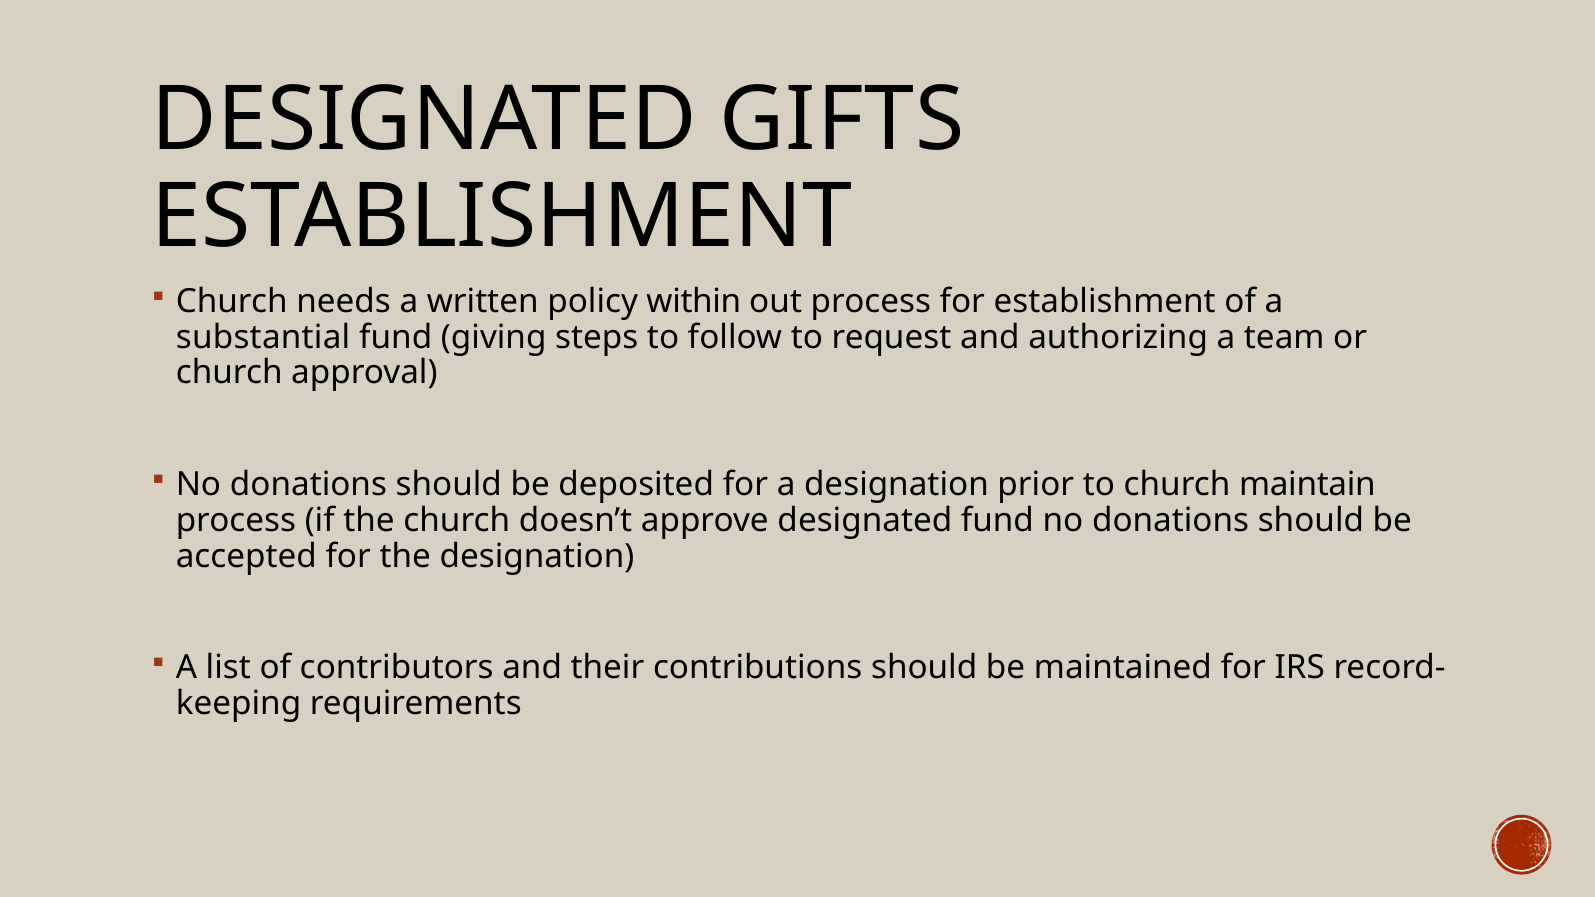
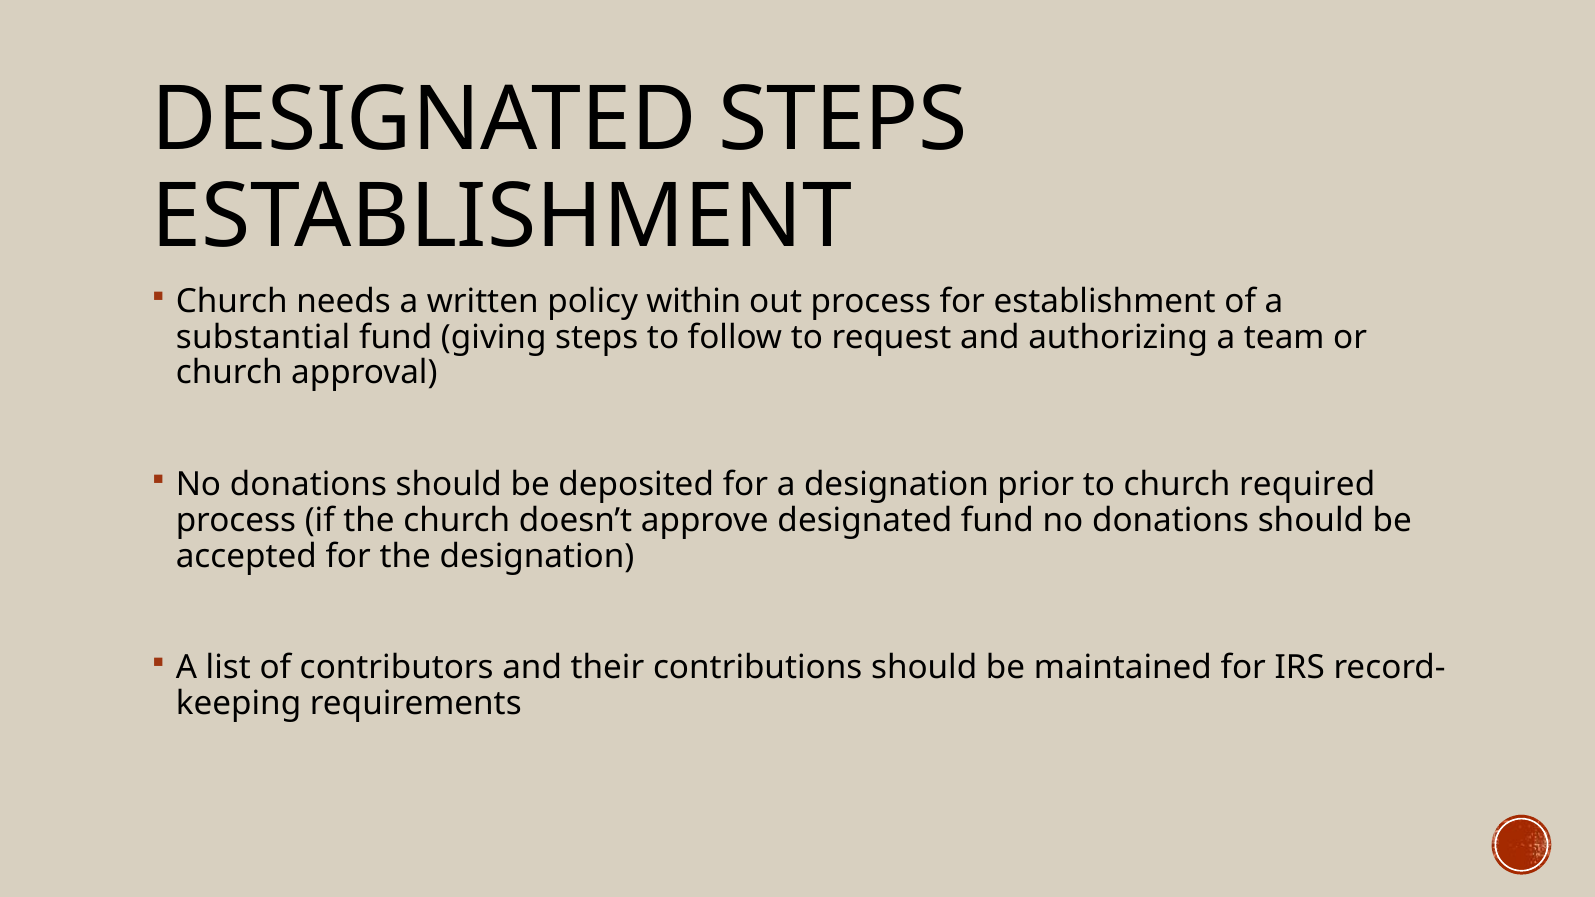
DESIGNATED GIFTS: GIFTS -> STEPS
maintain: maintain -> required
